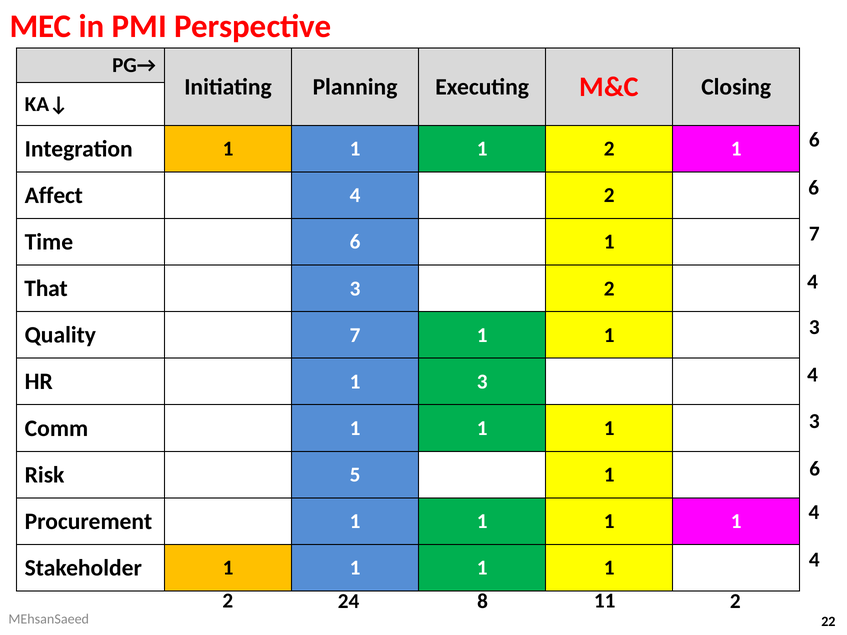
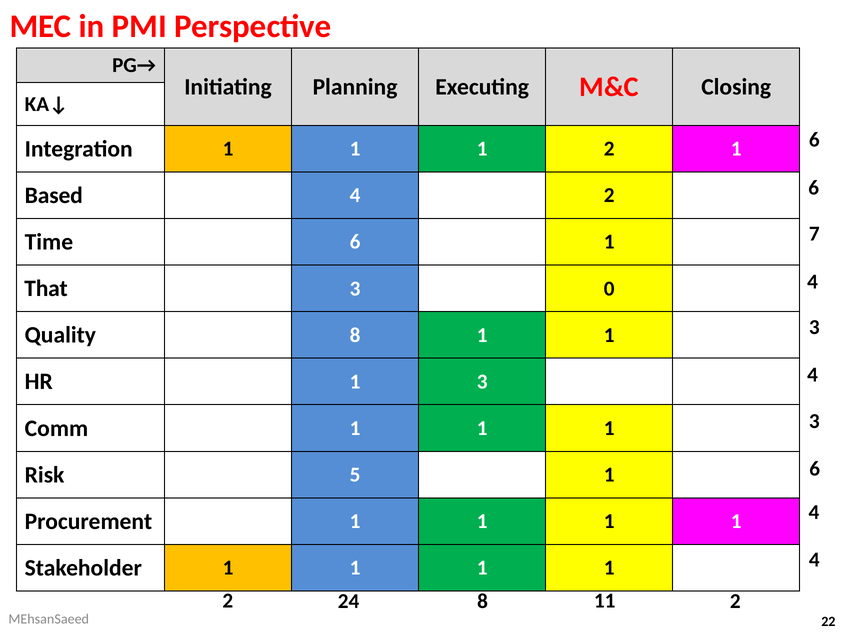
Affect: Affect -> Based
3 2: 2 -> 0
Quality 7: 7 -> 8
